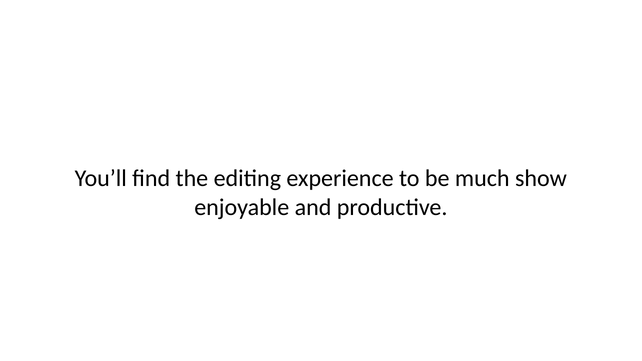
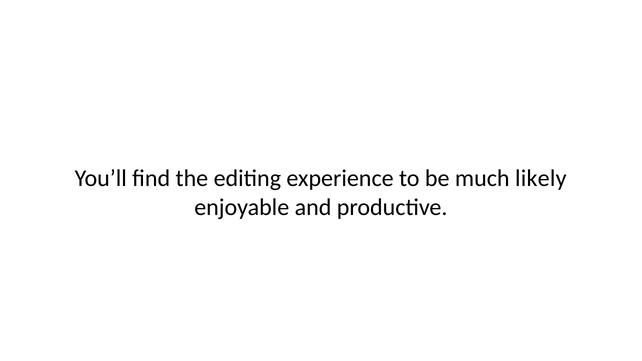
show: show -> likely
